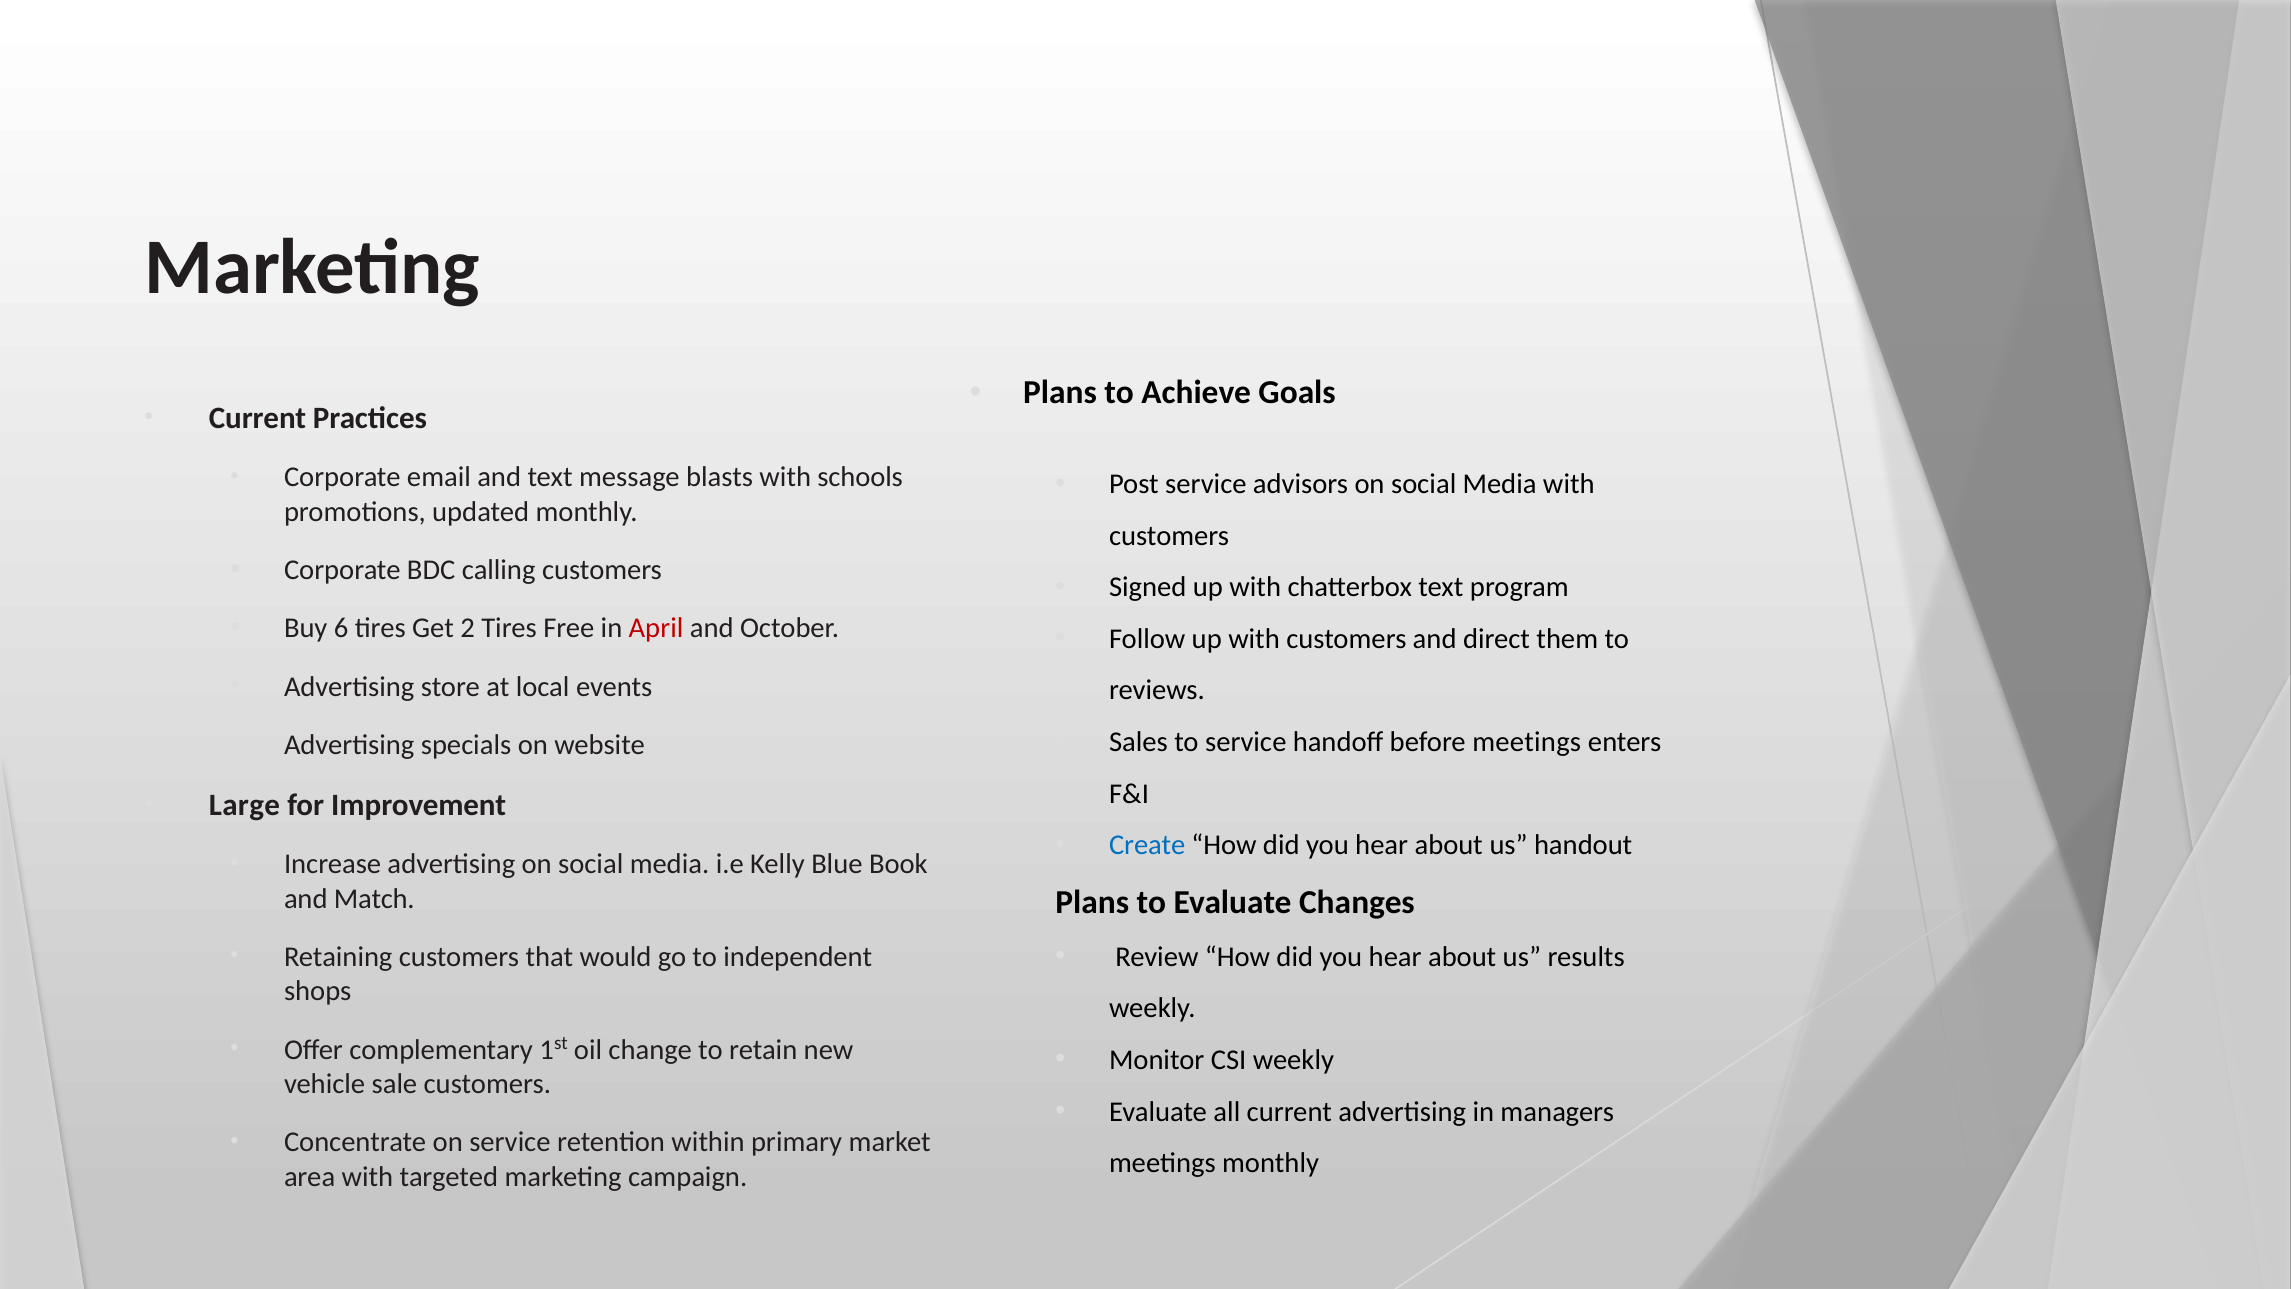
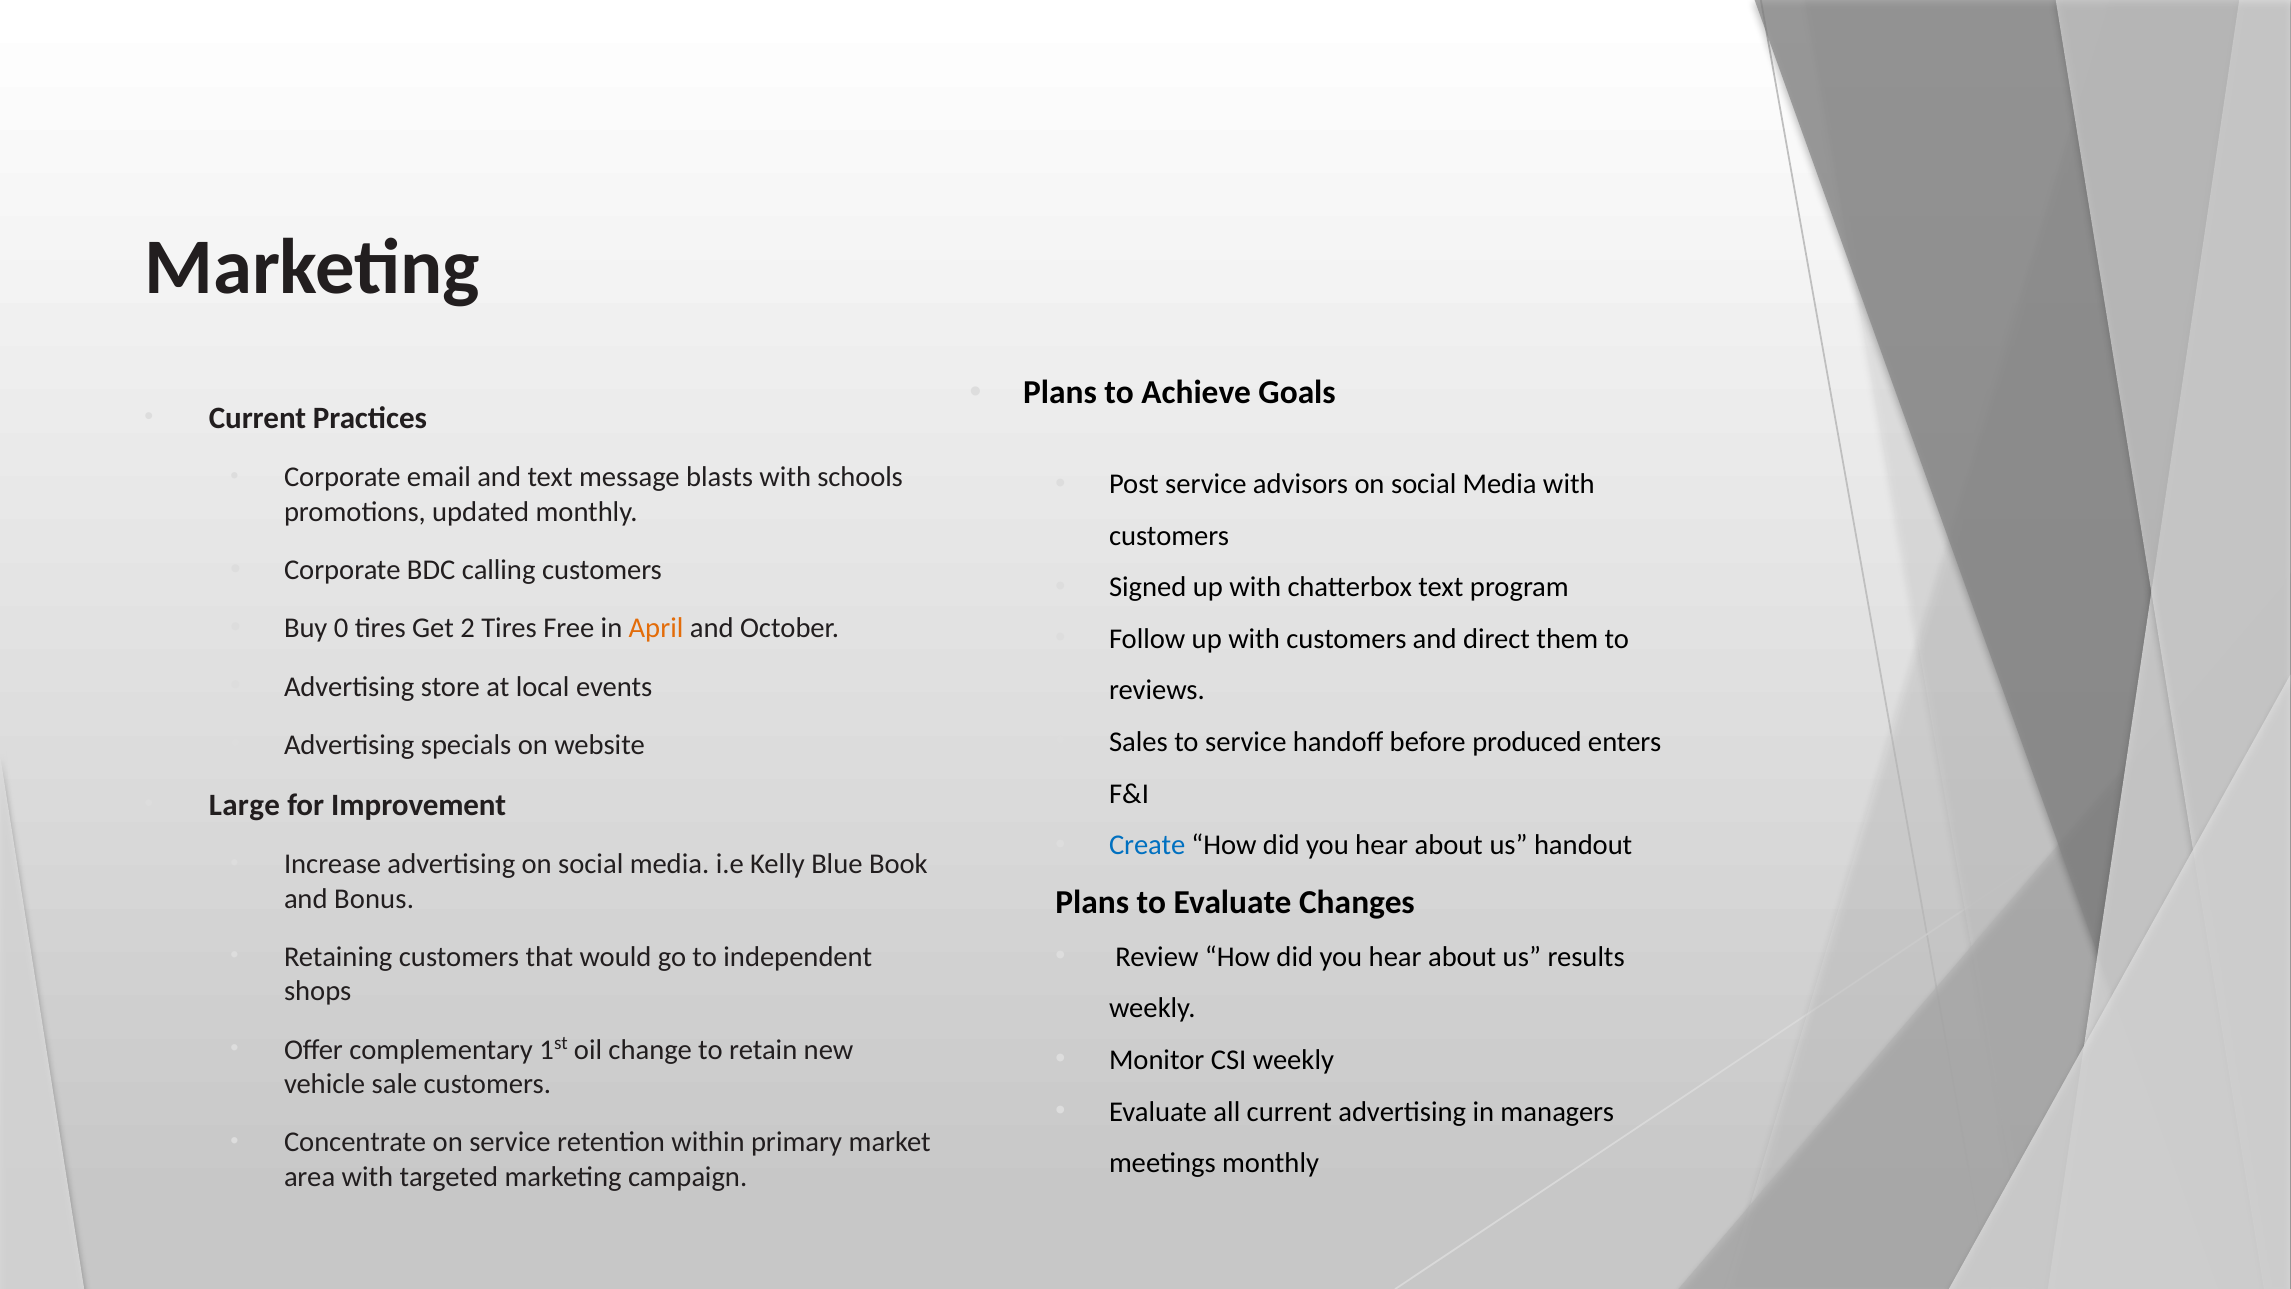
6: 6 -> 0
April colour: red -> orange
before meetings: meetings -> produced
Match: Match -> Bonus
